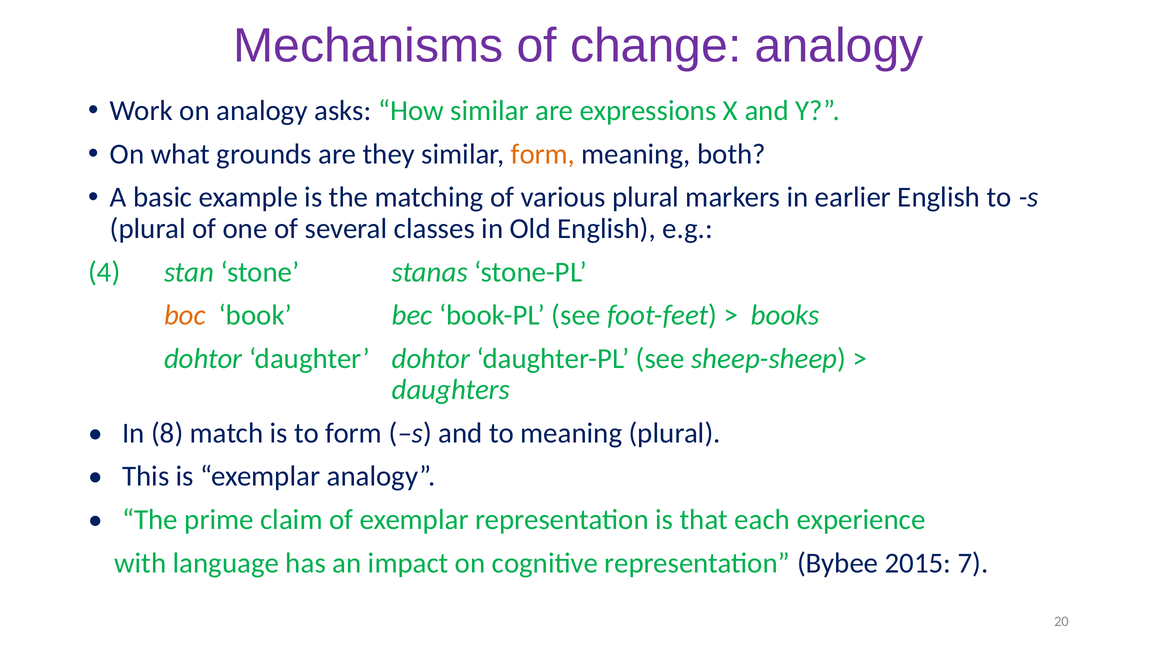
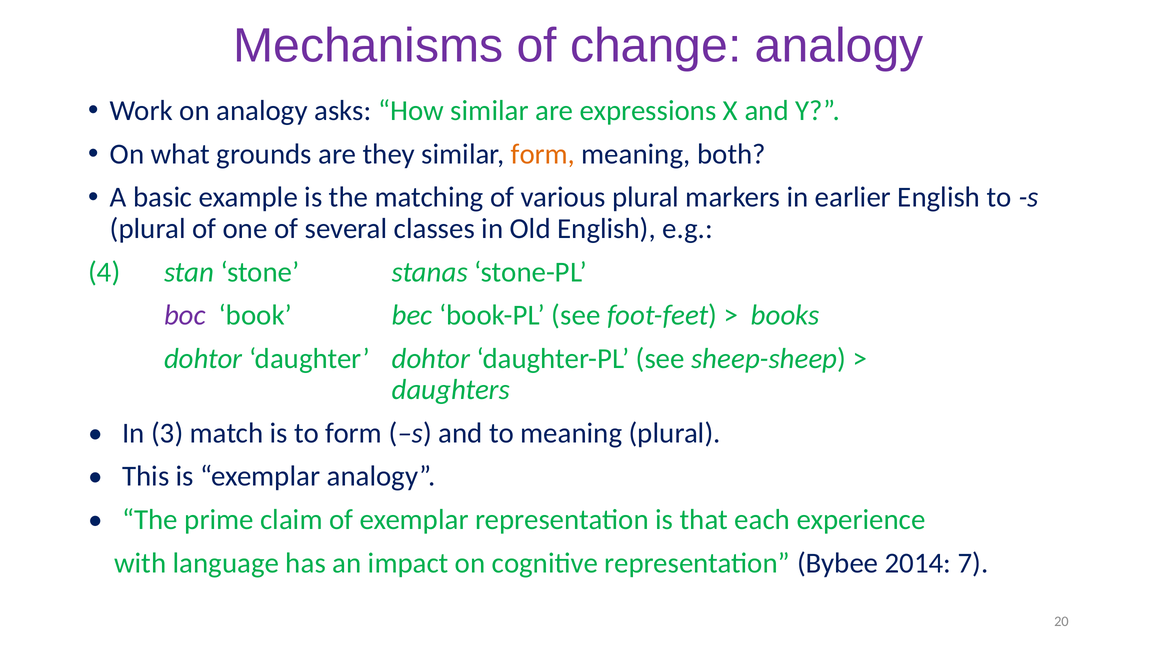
boc colour: orange -> purple
8: 8 -> 3
2015: 2015 -> 2014
